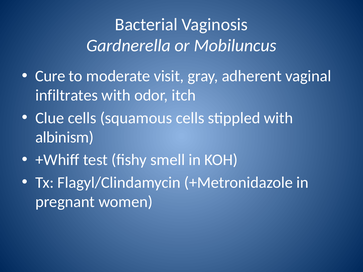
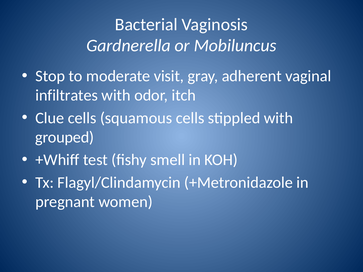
Cure: Cure -> Stop
albinism: albinism -> grouped
